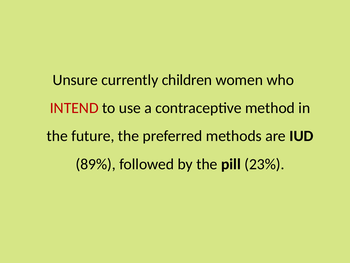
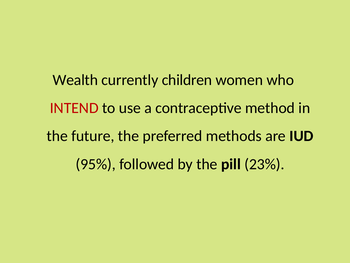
Unsure: Unsure -> Wealth
89%: 89% -> 95%
